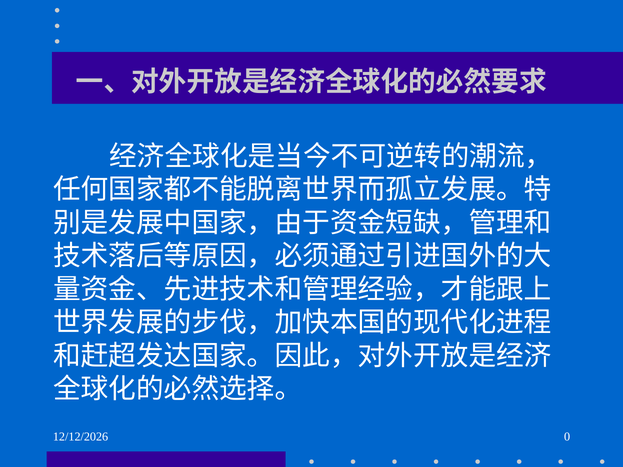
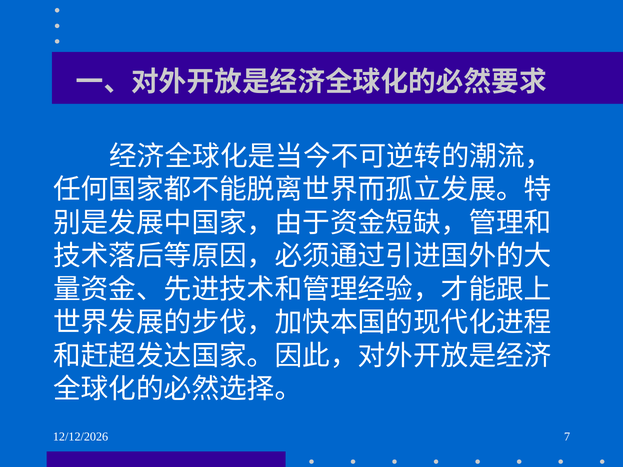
0: 0 -> 7
